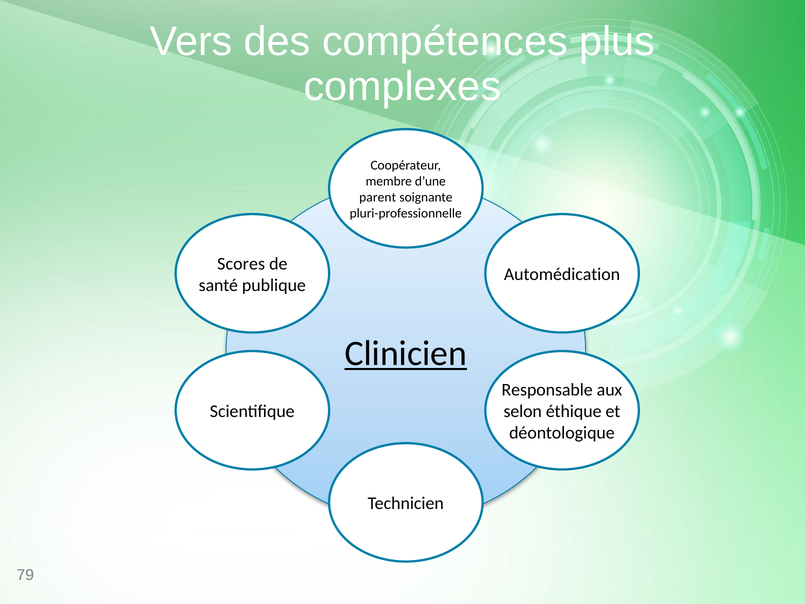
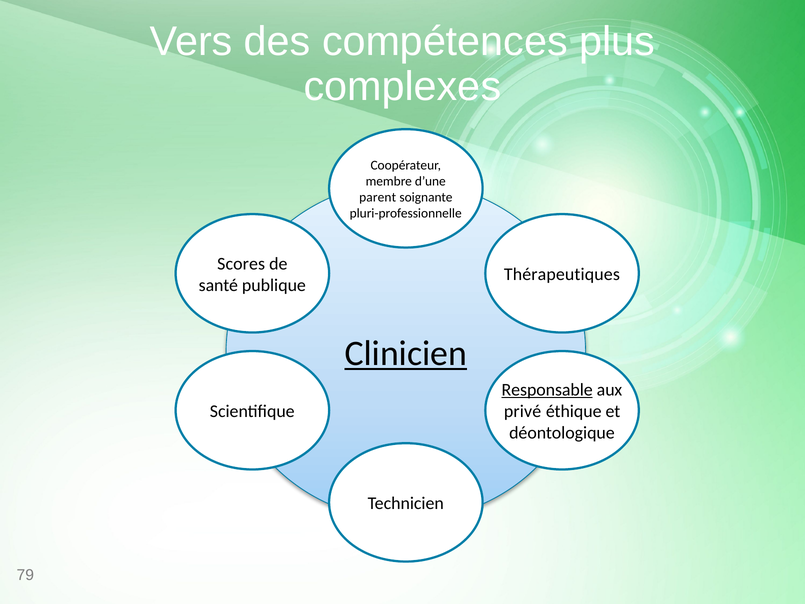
Automédication: Automédication -> Thérapeutiques
Responsable underline: none -> present
selon: selon -> privé
